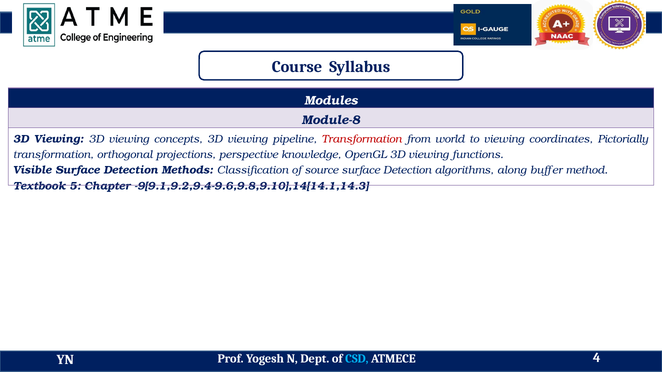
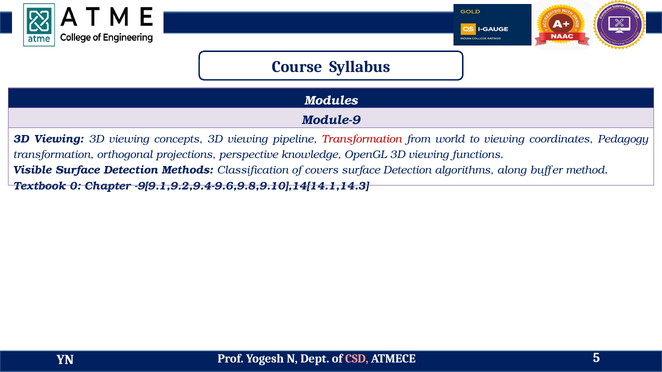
Module-8: Module-8 -> Module-9
Pictorially: Pictorially -> Pedagogy
source: source -> covers
5: 5 -> 0
CSD colour: light blue -> pink
4: 4 -> 5
